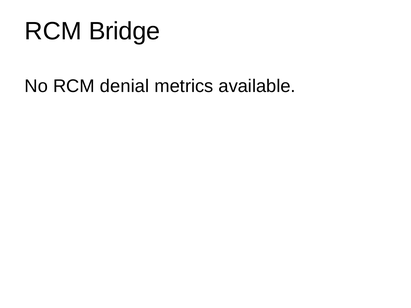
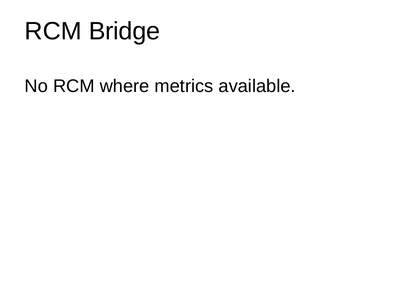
denial: denial -> where
